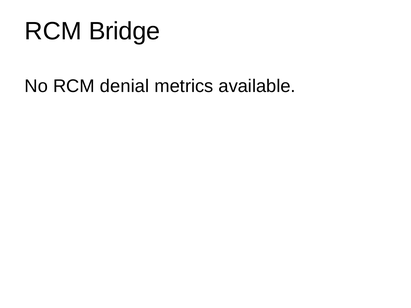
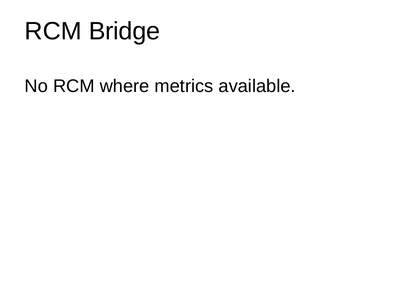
denial: denial -> where
